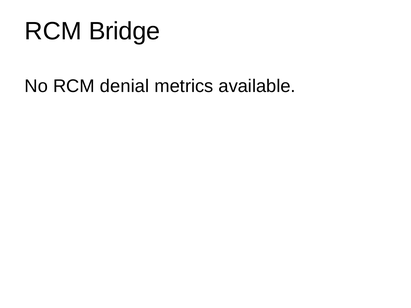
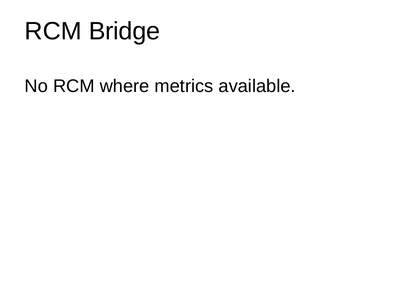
denial: denial -> where
